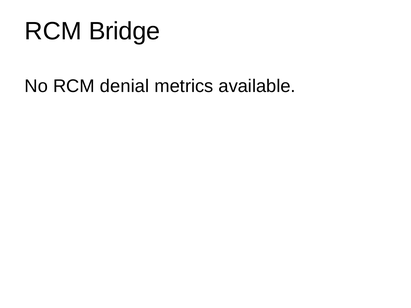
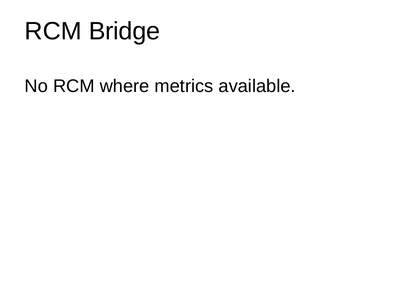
denial: denial -> where
